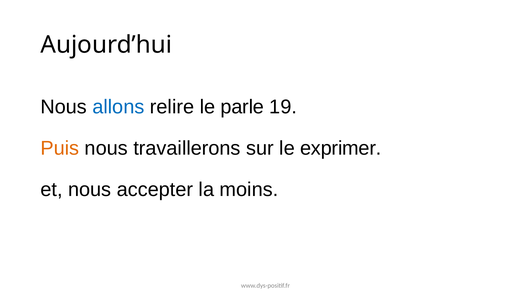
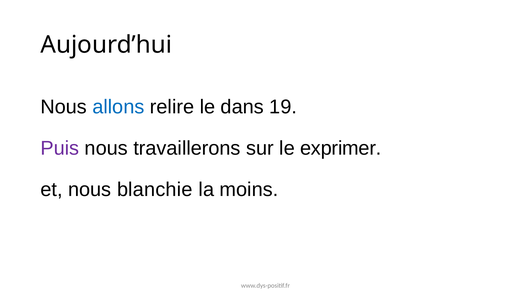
parle: parle -> dans
Puis colour: orange -> purple
accepter: accepter -> blanchie
